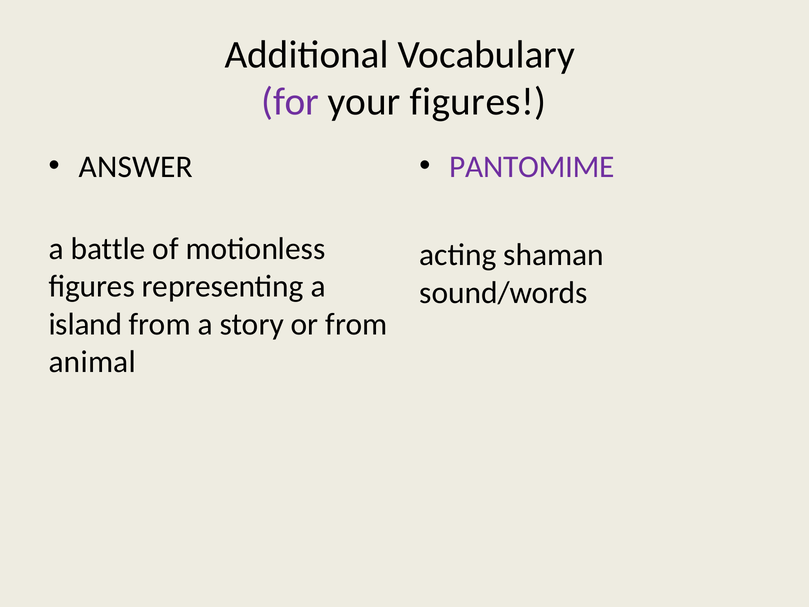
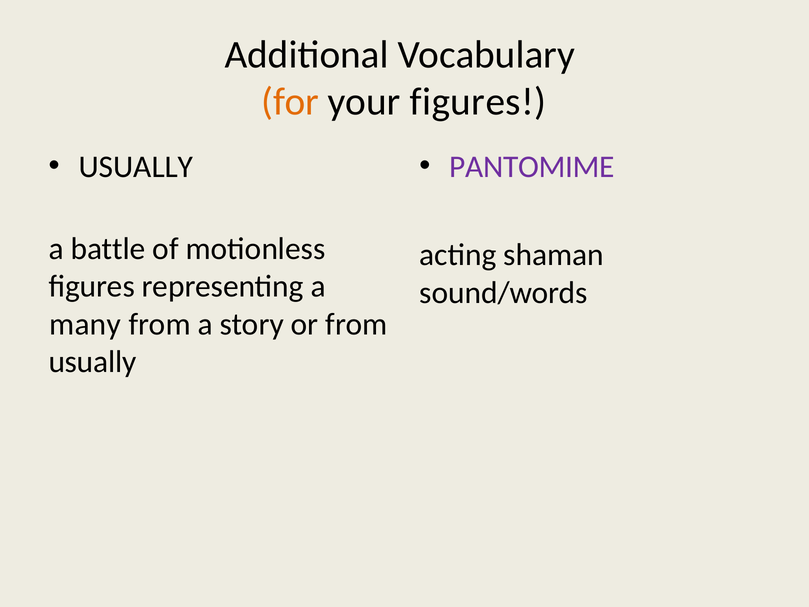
for colour: purple -> orange
ANSWER at (136, 167): ANSWER -> USUALLY
island: island -> many
animal at (92, 362): animal -> usually
